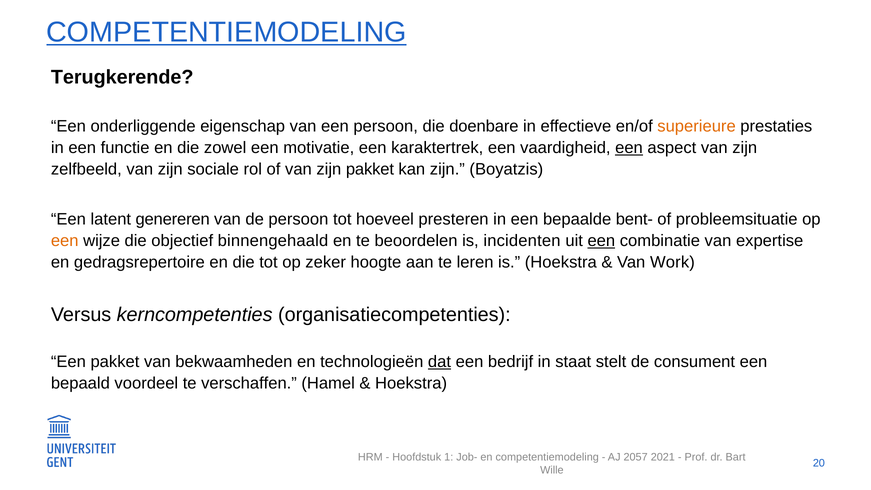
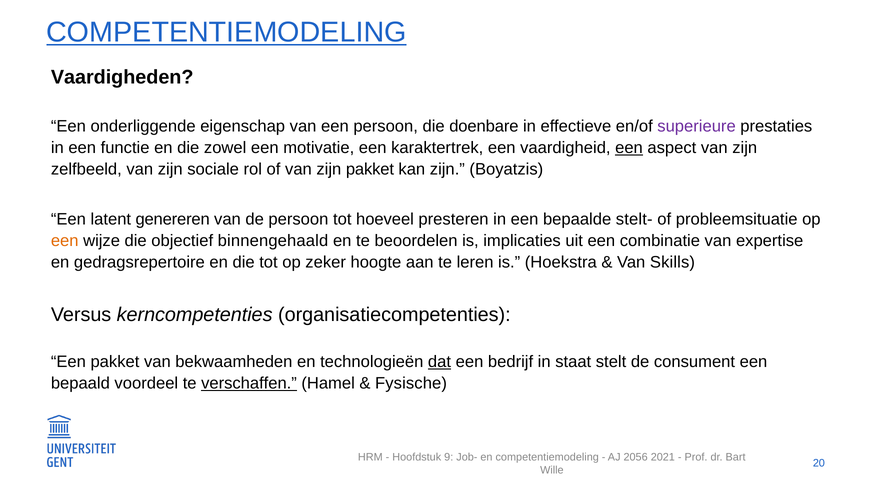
Terugkerende: Terugkerende -> Vaardigheden
superieure colour: orange -> purple
bent-: bent- -> stelt-
incidenten: incidenten -> implicaties
een at (601, 241) underline: present -> none
Work: Work -> Skills
verschaffen underline: none -> present
Hoekstra at (411, 383): Hoekstra -> Fysische
1: 1 -> 9
2057: 2057 -> 2056
